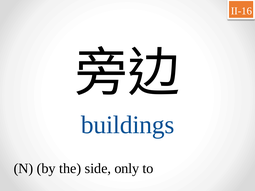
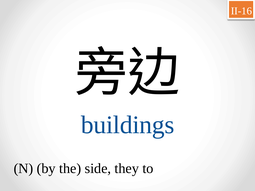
only: only -> they
